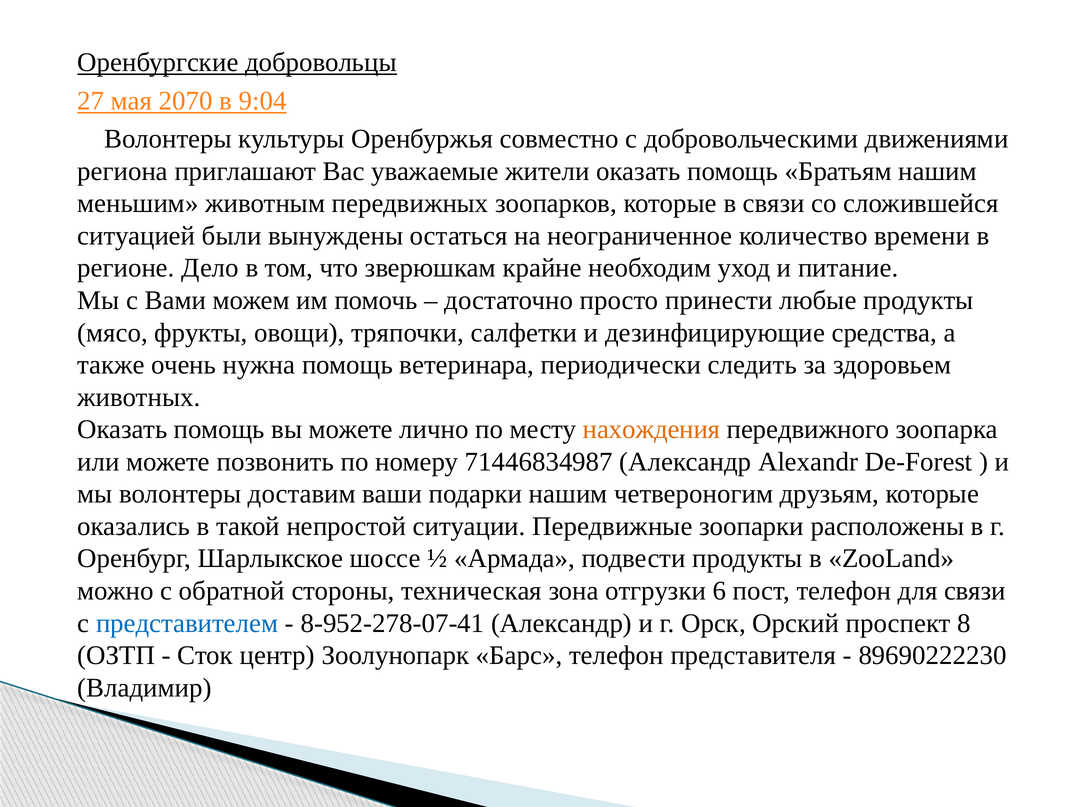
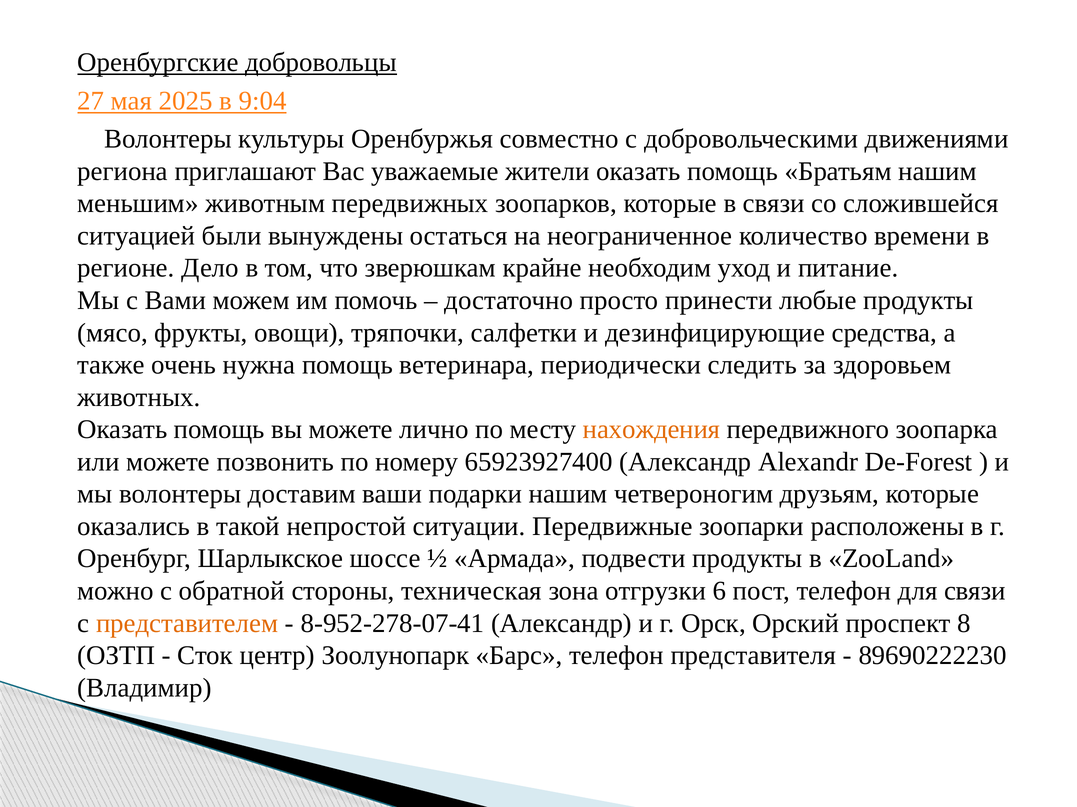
2070: 2070 -> 2025
71446834987: 71446834987 -> 65923927400
представителем colour: blue -> orange
